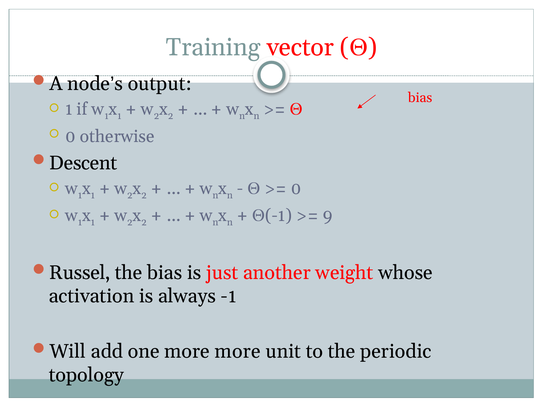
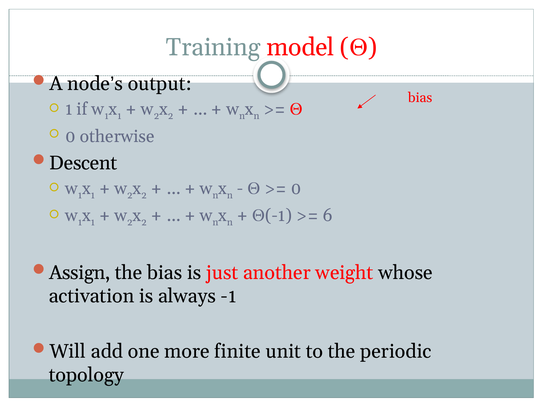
vector: vector -> model
9: 9 -> 6
Russel: Russel -> Assign
more more: more -> finite
